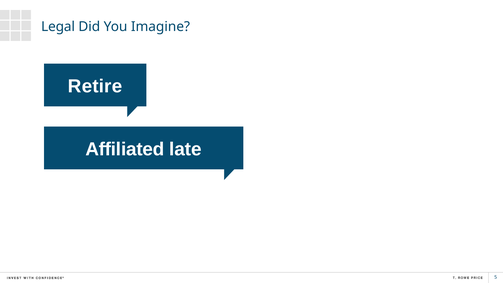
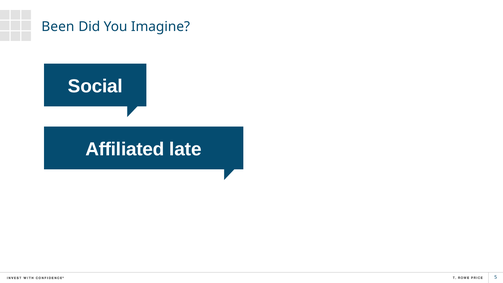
Legal: Legal -> Been
Retire: Retire -> Social
